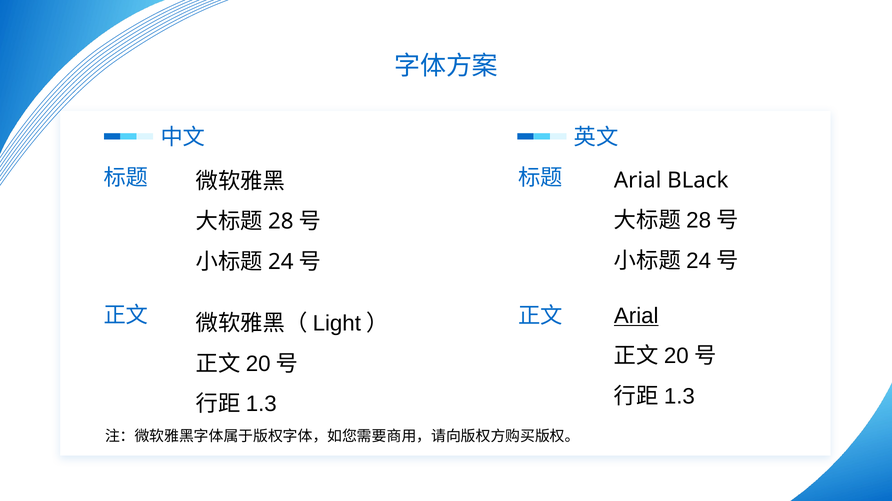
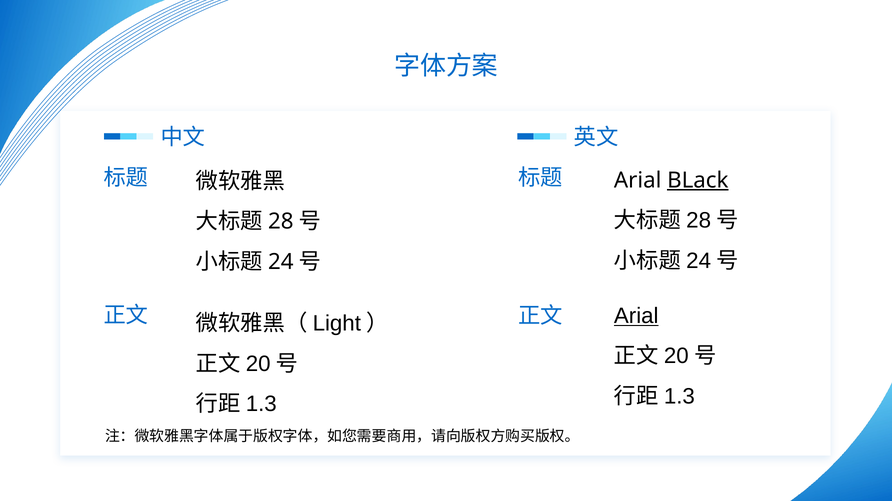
BLack underline: none -> present
